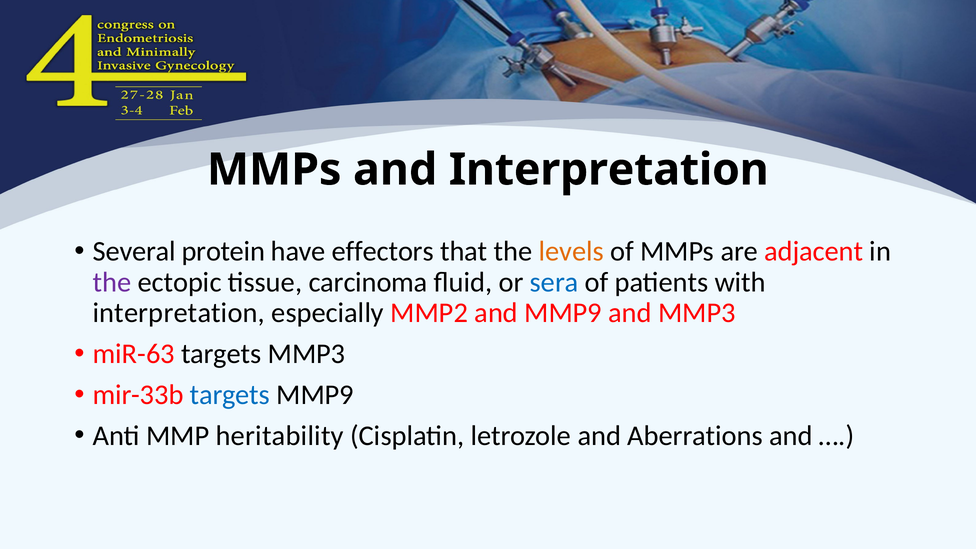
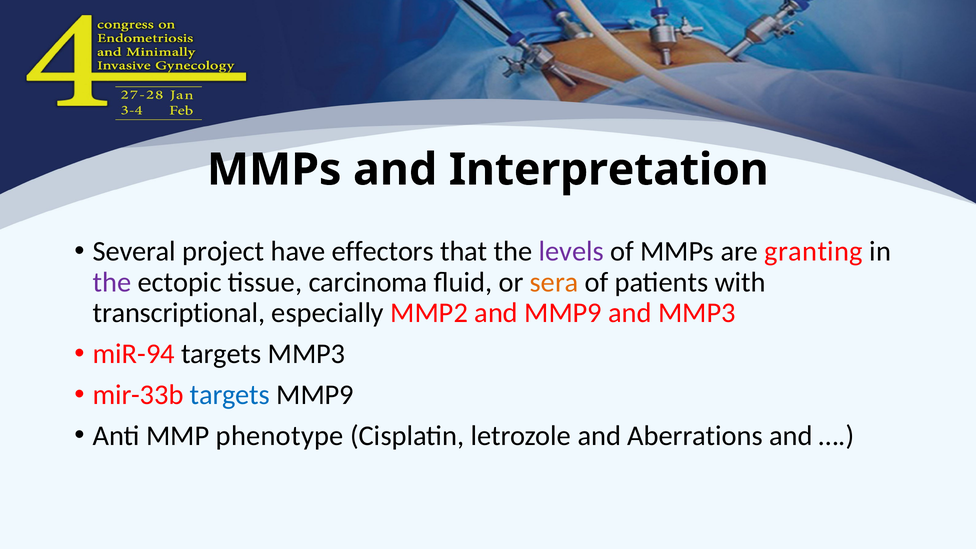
protein: protein -> project
levels colour: orange -> purple
adjacent: adjacent -> granting
sera colour: blue -> orange
interpretation at (179, 313): interpretation -> transcriptional
miR-63: miR-63 -> miR-94
heritability: heritability -> phenotype
